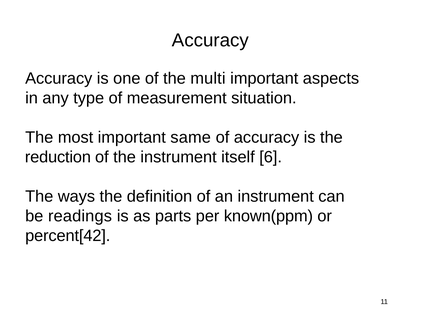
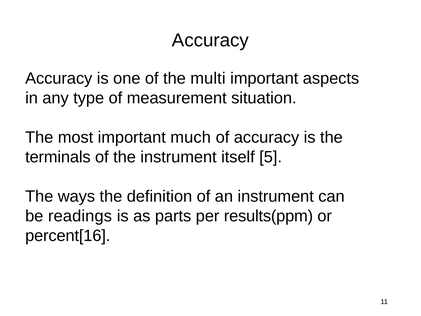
same: same -> much
reduction: reduction -> terminals
6: 6 -> 5
known(ppm: known(ppm -> results(ppm
percent[42: percent[42 -> percent[16
